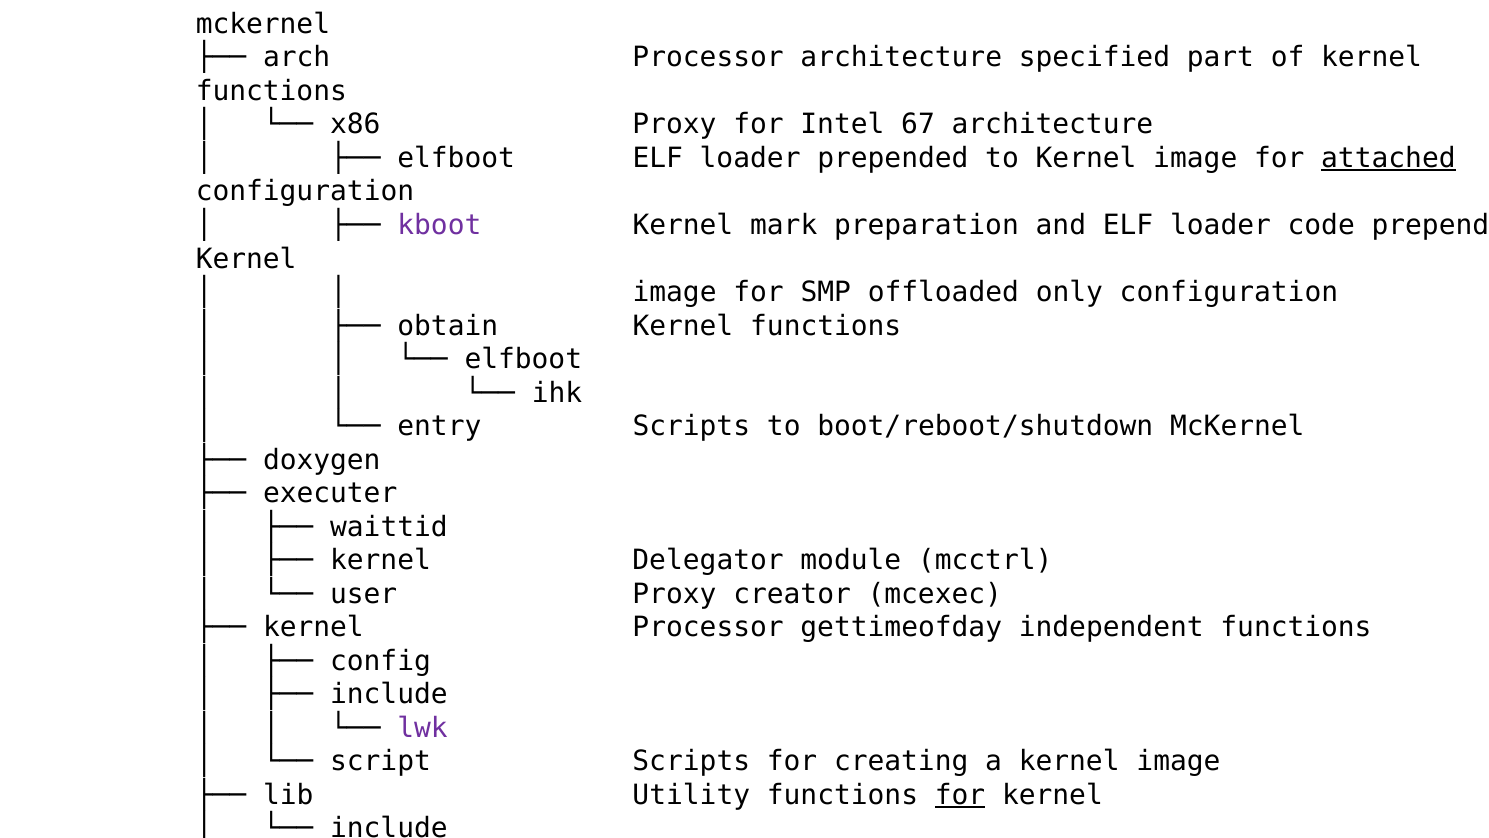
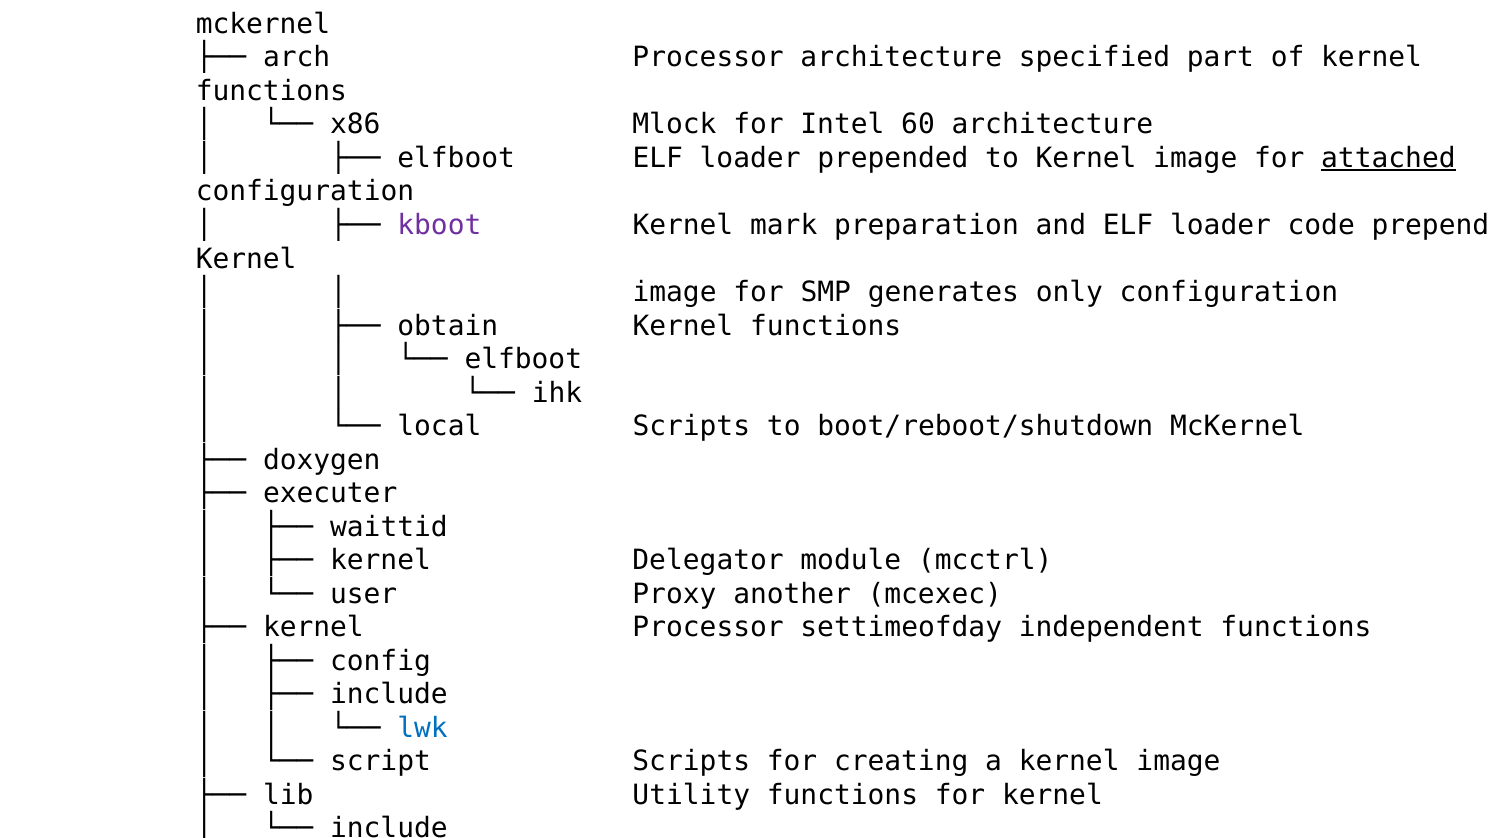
x86 Proxy: Proxy -> Mlock
67: 67 -> 60
offloaded: offloaded -> generates
entry: entry -> local
creator: creator -> another
gettimeofday: gettimeofday -> settimeofday
lwk colour: purple -> blue
for at (960, 795) underline: present -> none
